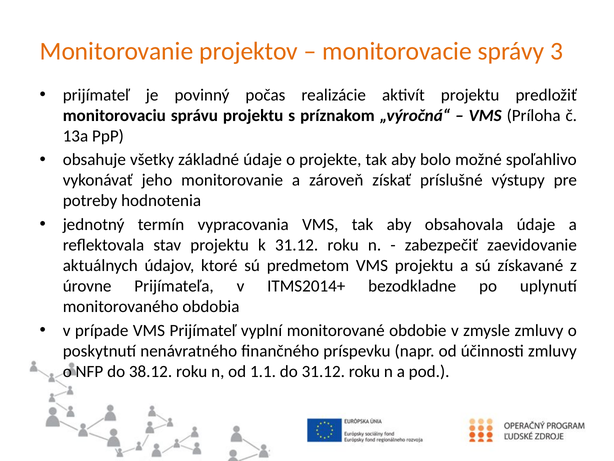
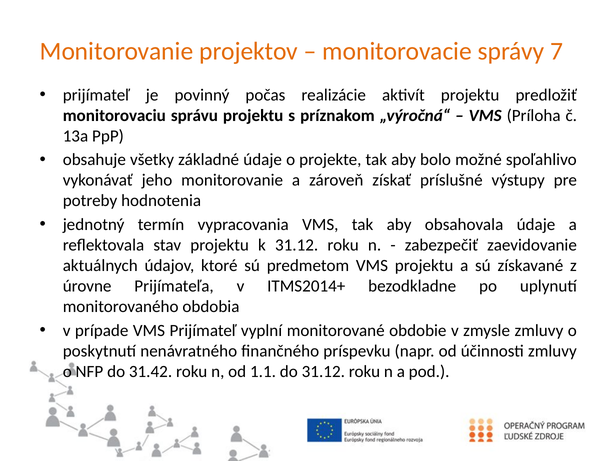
3: 3 -> 7
38.12: 38.12 -> 31.42
